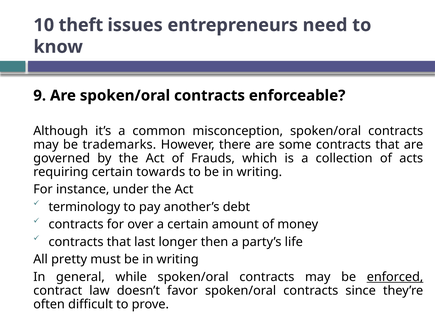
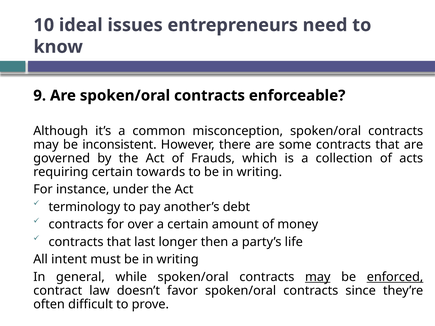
theft: theft -> ideal
trademarks: trademarks -> inconsistent
pretty: pretty -> intent
may at (318, 277) underline: none -> present
